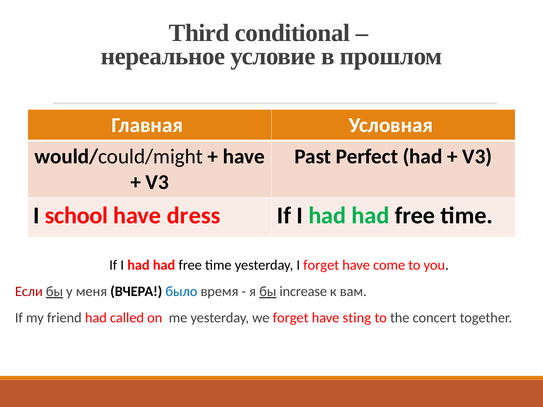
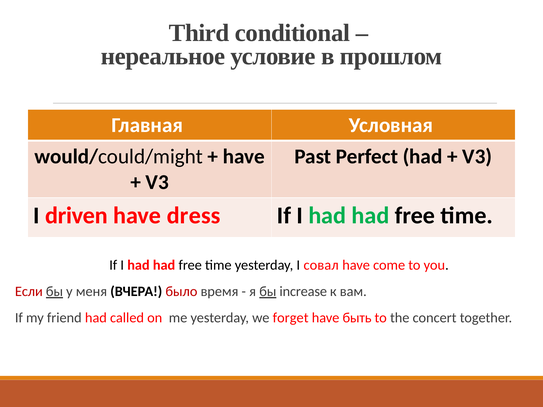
school: school -> driven
I forget: forget -> совал
было colour: blue -> red
sting: sting -> быть
